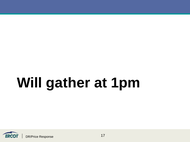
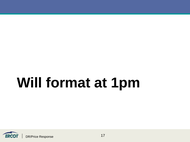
gather: gather -> format
